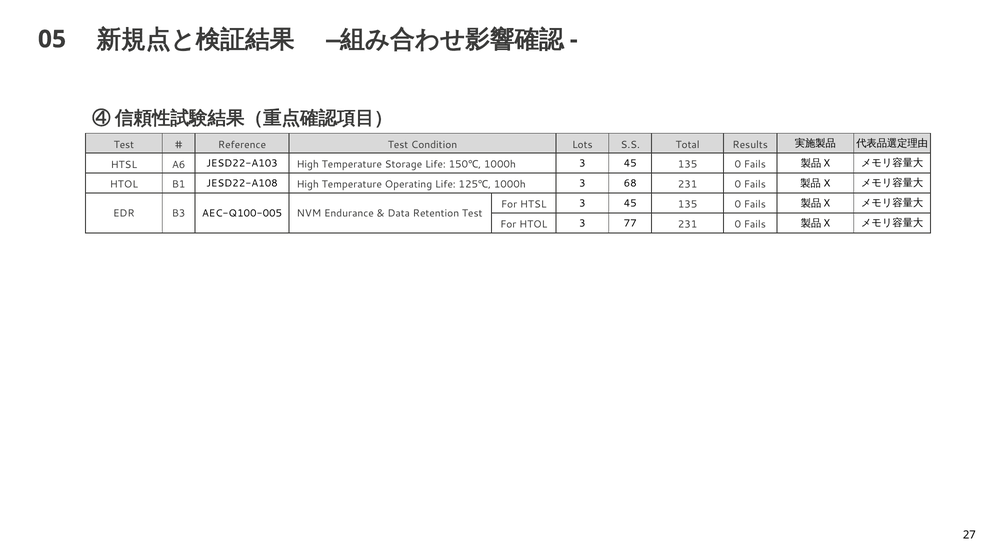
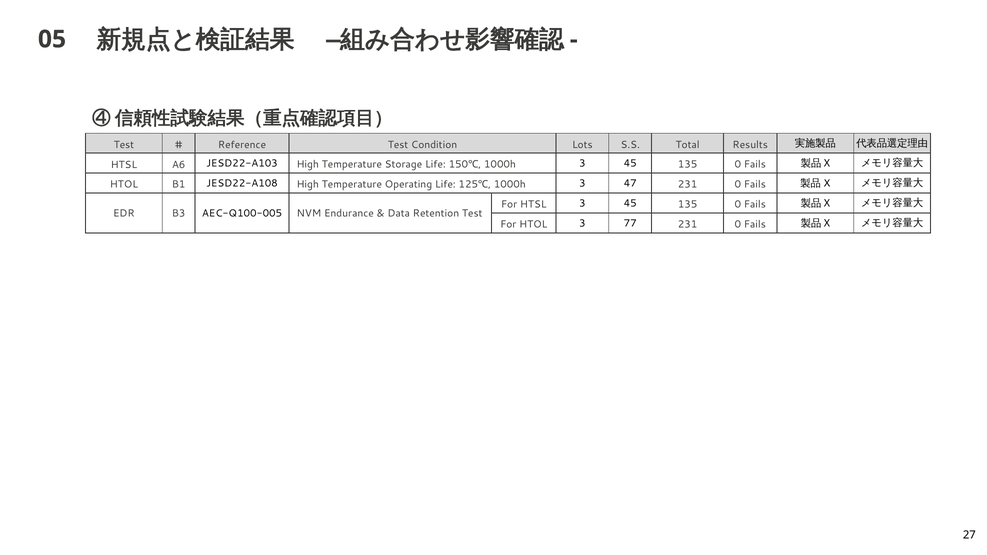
68: 68 -> 47
